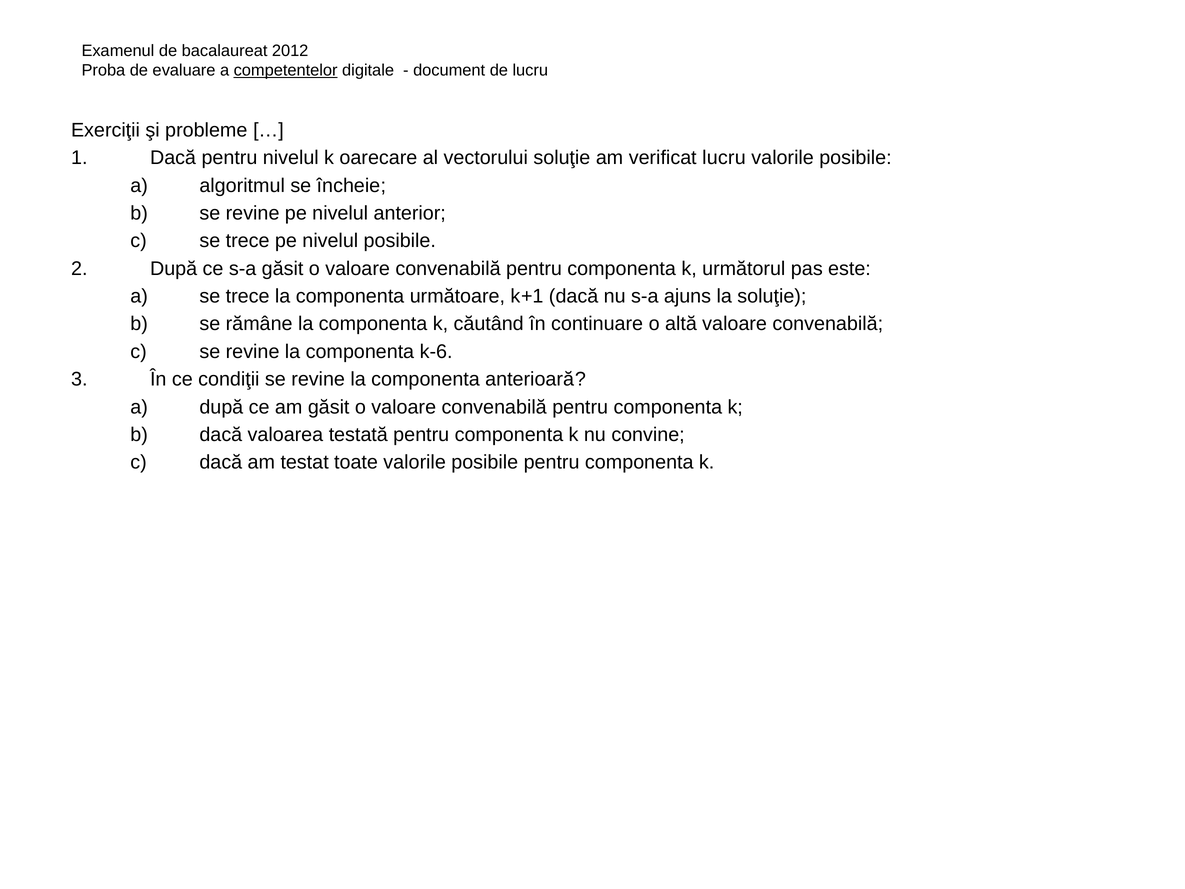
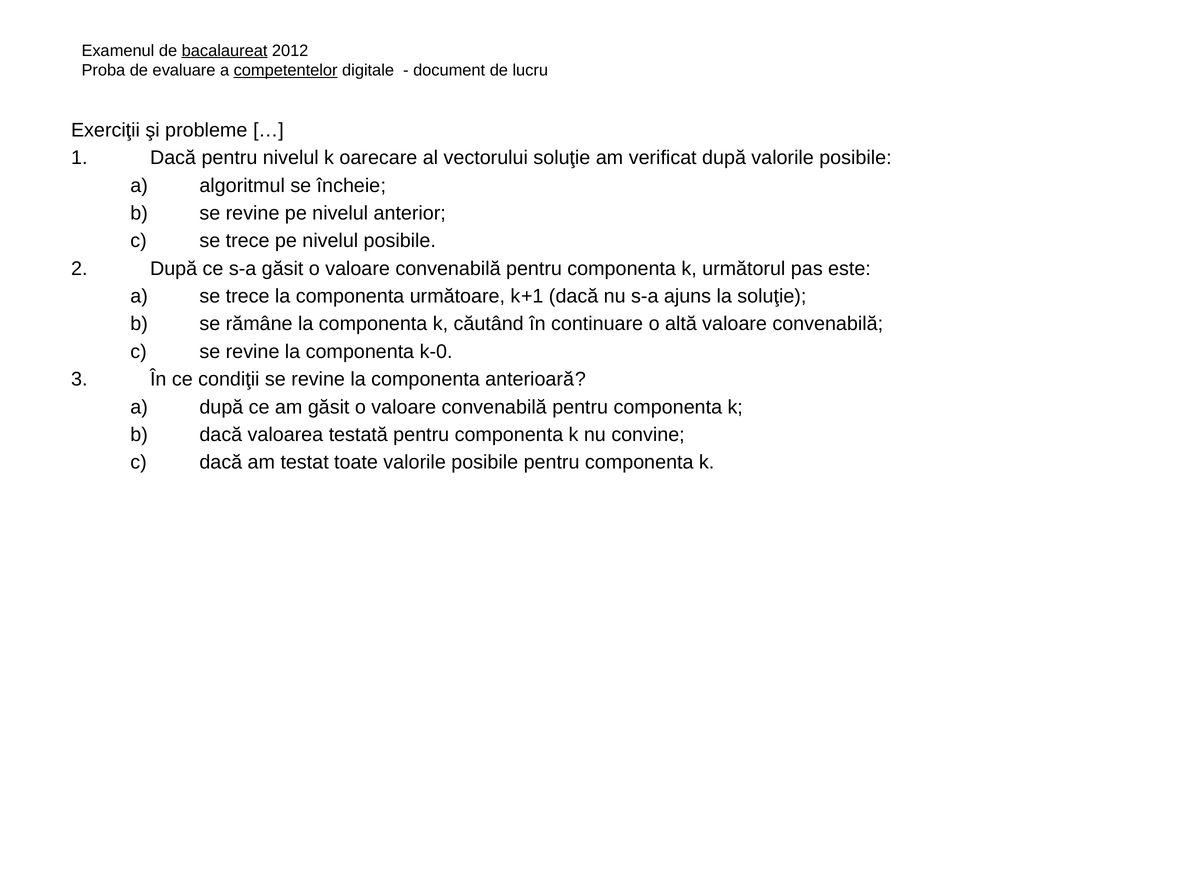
bacalaureat underline: none -> present
verificat lucru: lucru -> după
k-6: k-6 -> k-0
